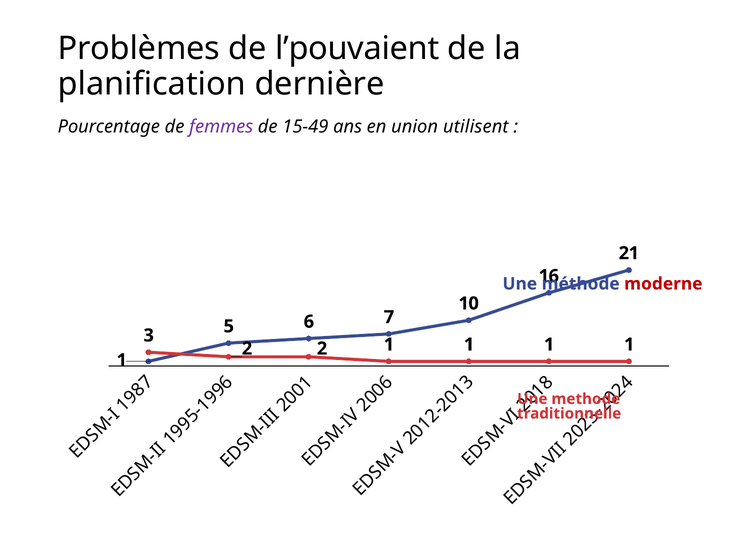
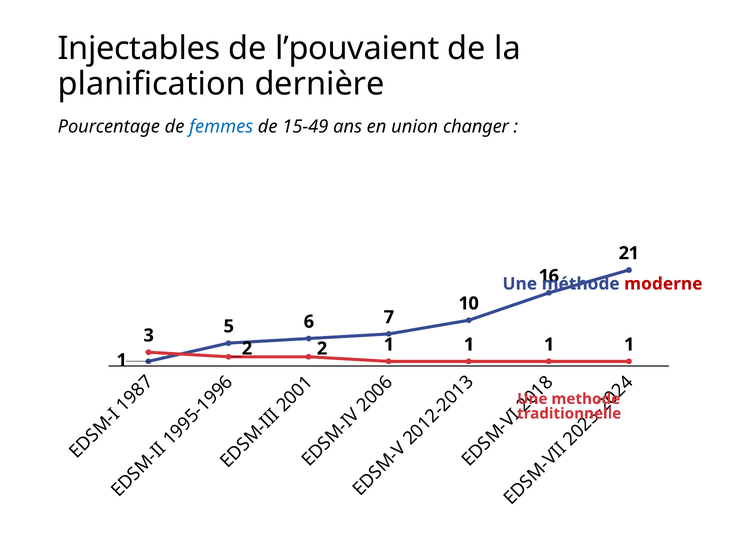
Problèmes: Problèmes -> Injectables
femmes colour: purple -> blue
utilisent: utilisent -> changer
